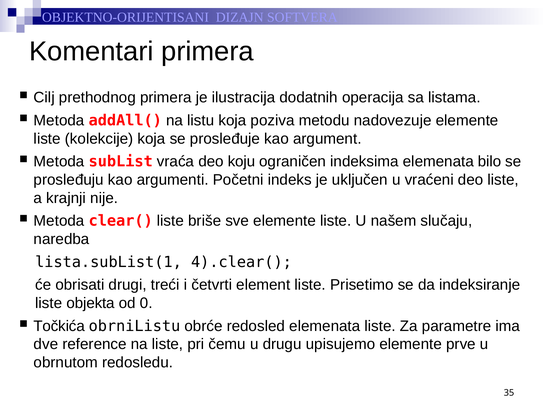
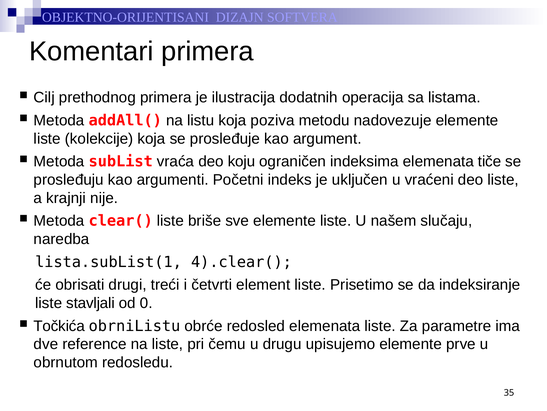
bilo: bilo -> tiče
objekta: objekta -> stavljali
